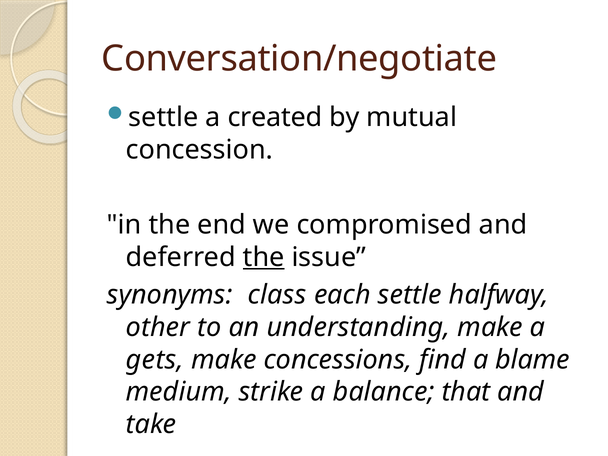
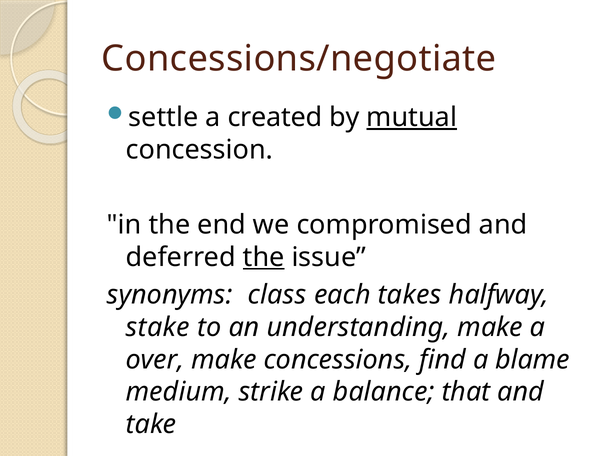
Conversation/negotiate: Conversation/negotiate -> Concessions/negotiate
mutual underline: none -> present
each settle: settle -> takes
other: other -> stake
gets: gets -> over
